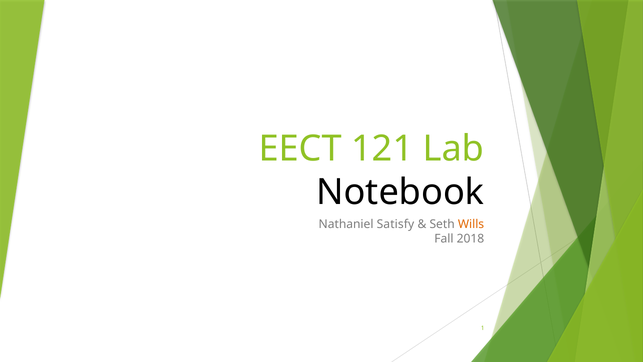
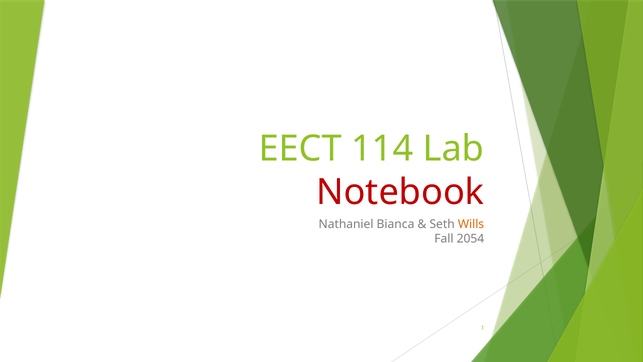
121: 121 -> 114
Notebook colour: black -> red
Satisfy: Satisfy -> Bianca
2018: 2018 -> 2054
